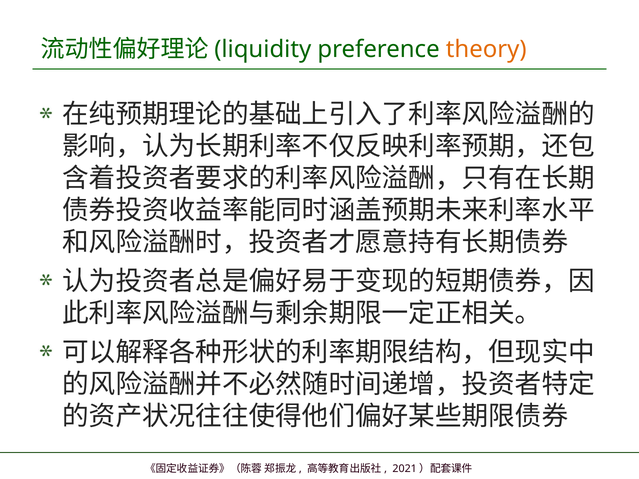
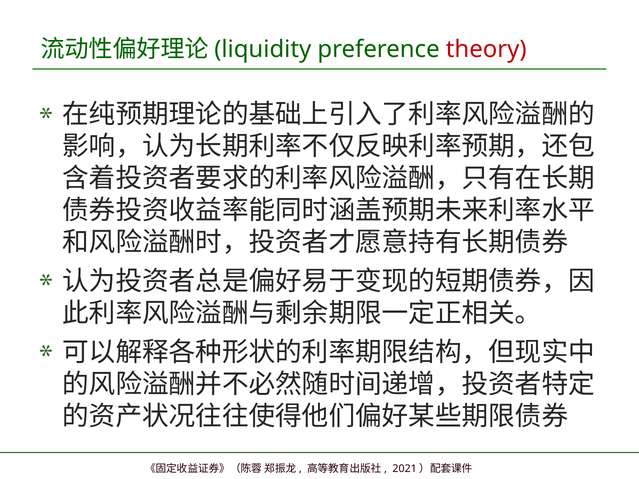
theory colour: orange -> red
